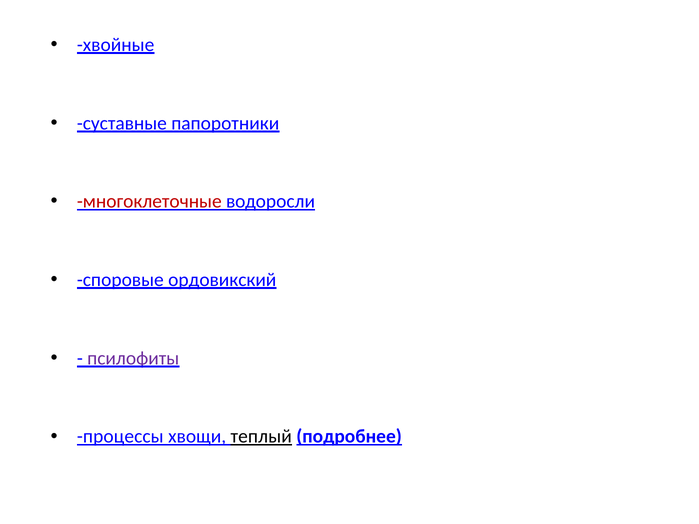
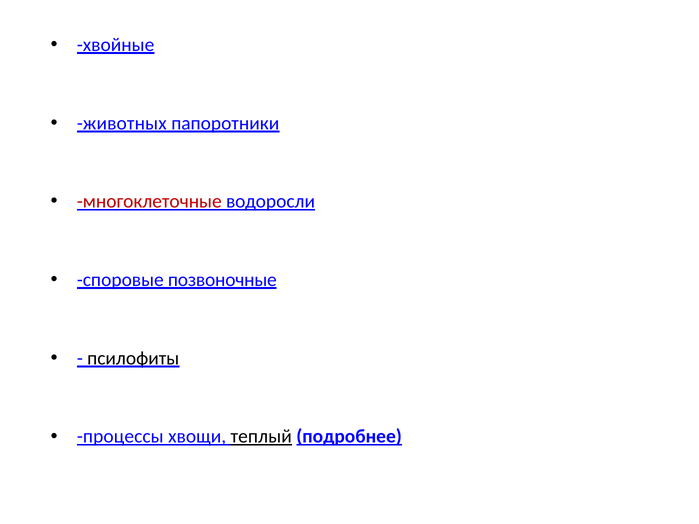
суставные: суставные -> животных
ордовикский: ордовикский -> позвоночные
псилофиты colour: purple -> black
